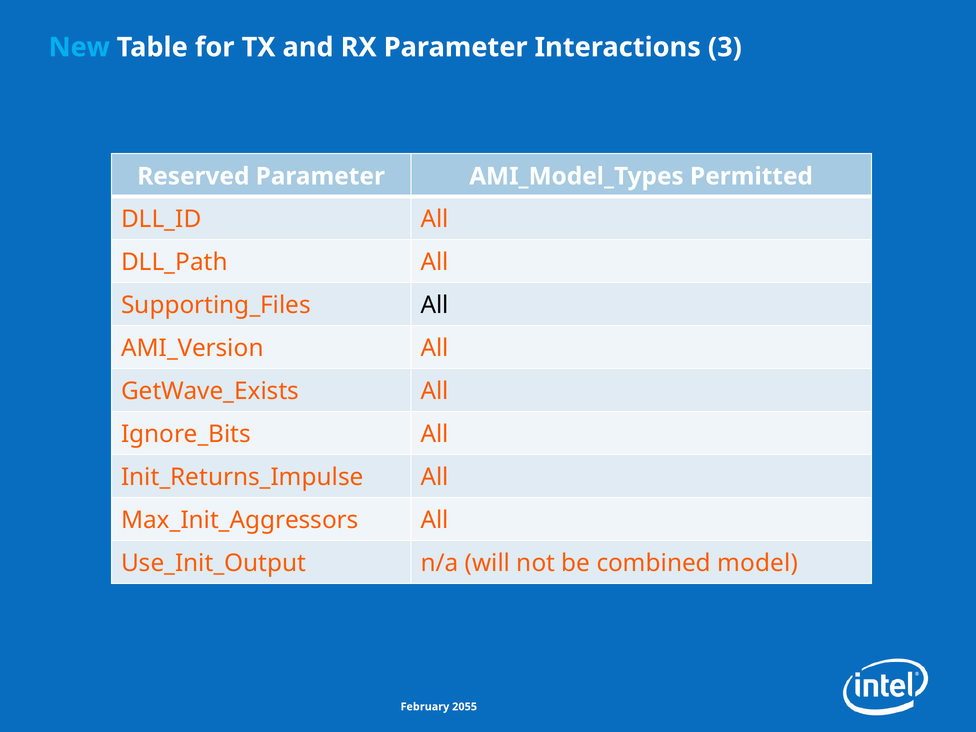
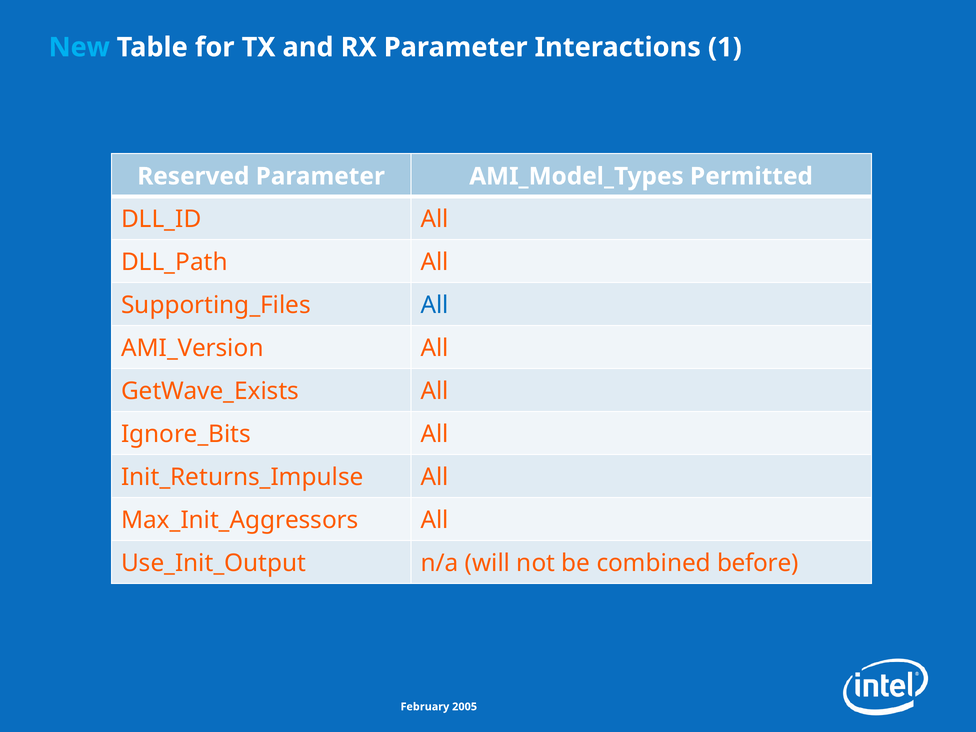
3: 3 -> 1
All at (435, 305) colour: black -> blue
model: model -> before
2055: 2055 -> 2005
